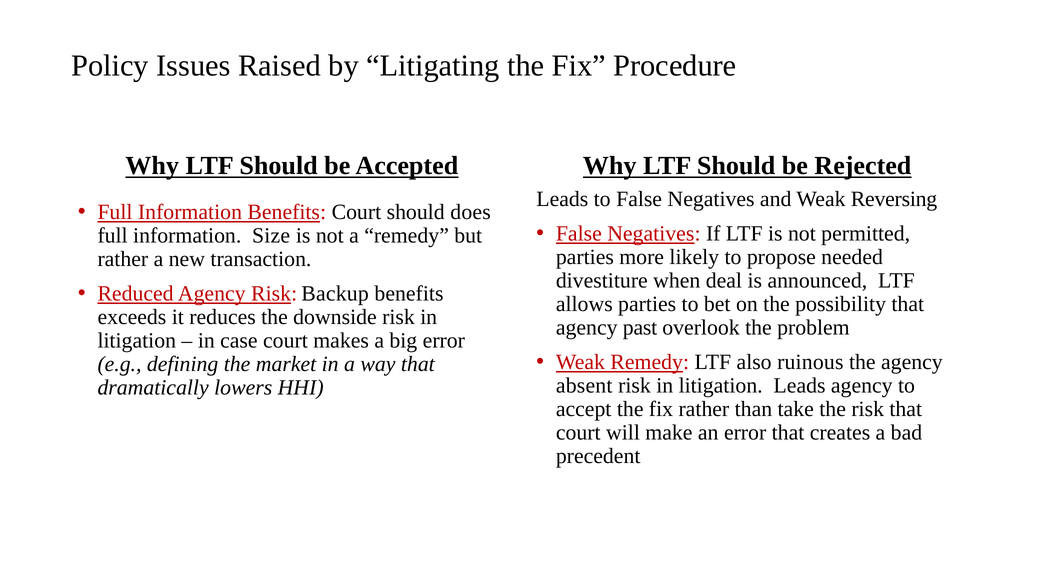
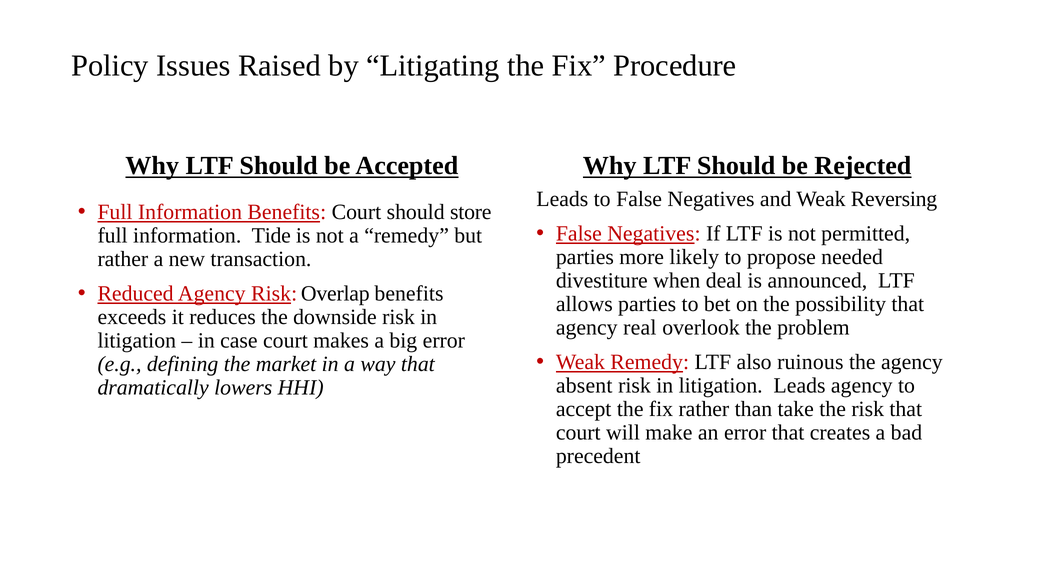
does: does -> store
Size: Size -> Tide
Backup: Backup -> Overlap
past: past -> real
